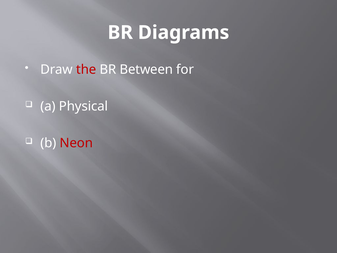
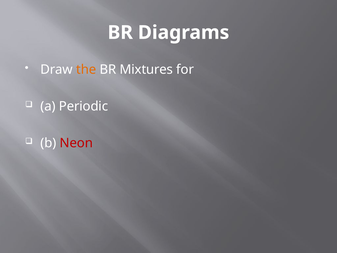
the colour: red -> orange
Between: Between -> Mixtures
Physical: Physical -> Periodic
